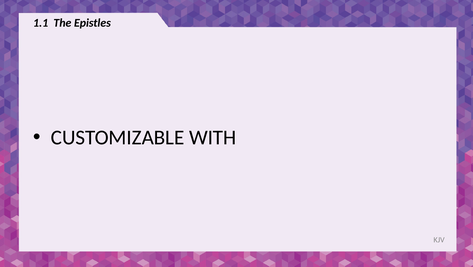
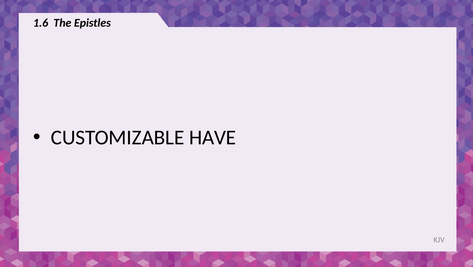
1.1: 1.1 -> 1.6
WITH: WITH -> HAVE
